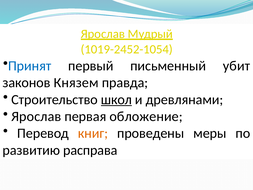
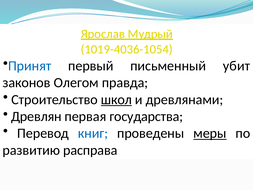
1019-2452-1054: 1019-2452-1054 -> 1019-4036-1054
Князем: Князем -> Олегом
Ярослав at (36, 116): Ярослав -> Древлян
обложение: обложение -> государства
книг colour: orange -> blue
меры underline: none -> present
